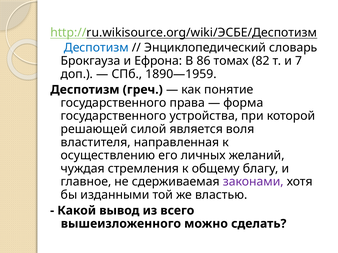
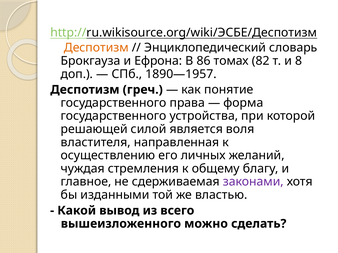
Деспотизм at (96, 48) colour: blue -> orange
7: 7 -> 8
1890—1959: 1890—1959 -> 1890—1957
